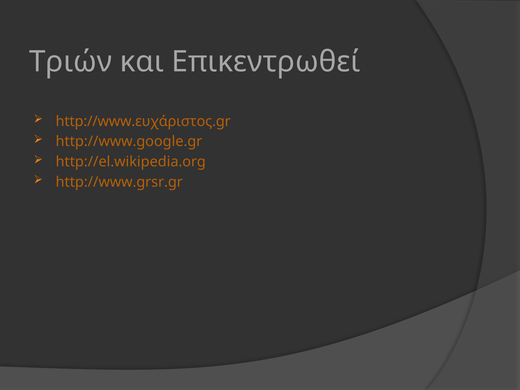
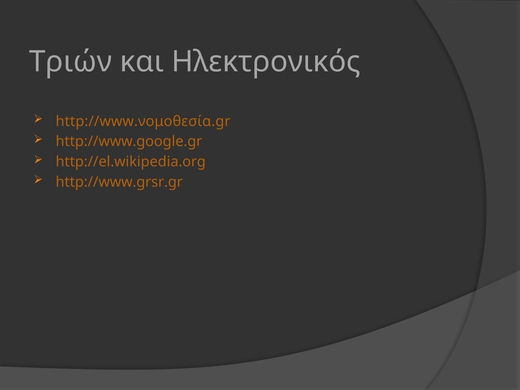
Επικεντρωθεί: Επικεντρωθεί -> Ηλεκτρονικός
http://www.ευχάριστος.gr: http://www.ευχάριστος.gr -> http://www.νομοθεσία.gr
